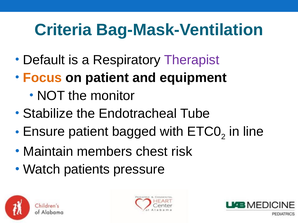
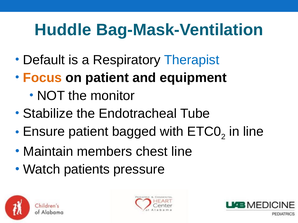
Criteria: Criteria -> Huddle
Therapist colour: purple -> blue
chest risk: risk -> line
